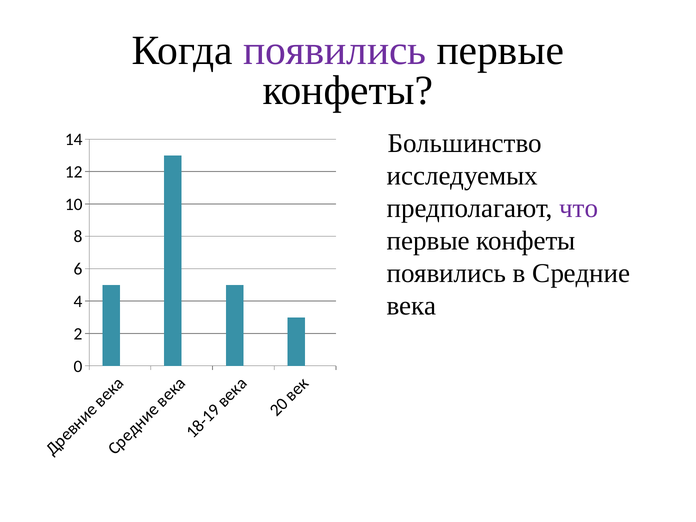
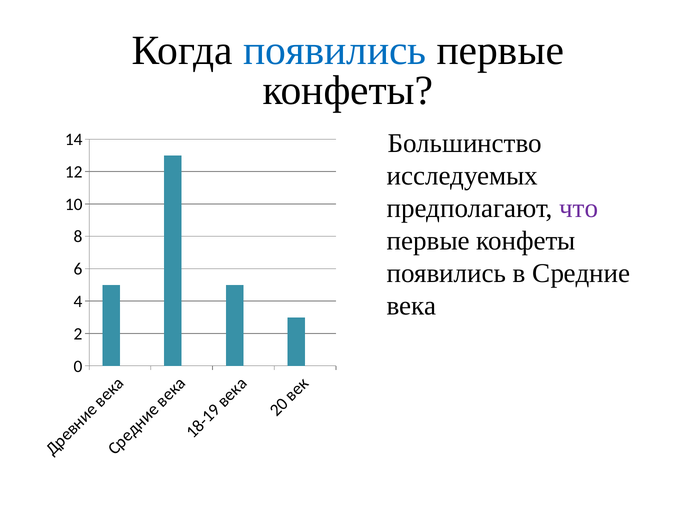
появились at (335, 51) colour: purple -> blue
